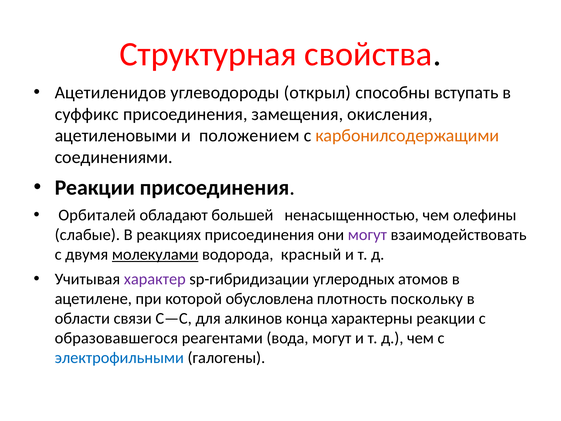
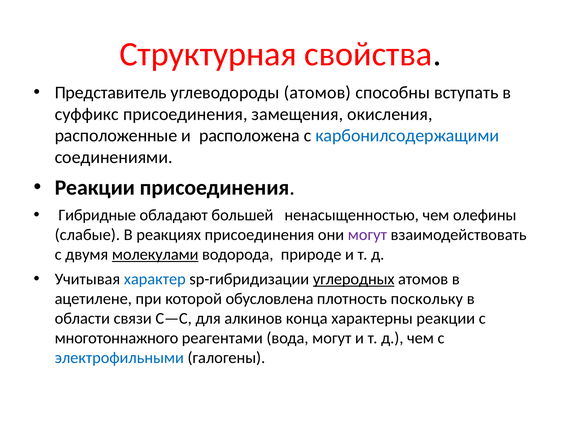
Ацетиленидов: Ацетиленидов -> Представитель
углеводороды открыл: открыл -> атомов
ацетиленовыми: ацетиленовыми -> расположенные
положением: положением -> расположена
карбонилсодержащими colour: orange -> blue
Орбиталей: Орбиталей -> Гибридные
красный: красный -> природе
характер colour: purple -> blue
углеродных underline: none -> present
образовавшегося: образовавшегося -> многотоннажного
